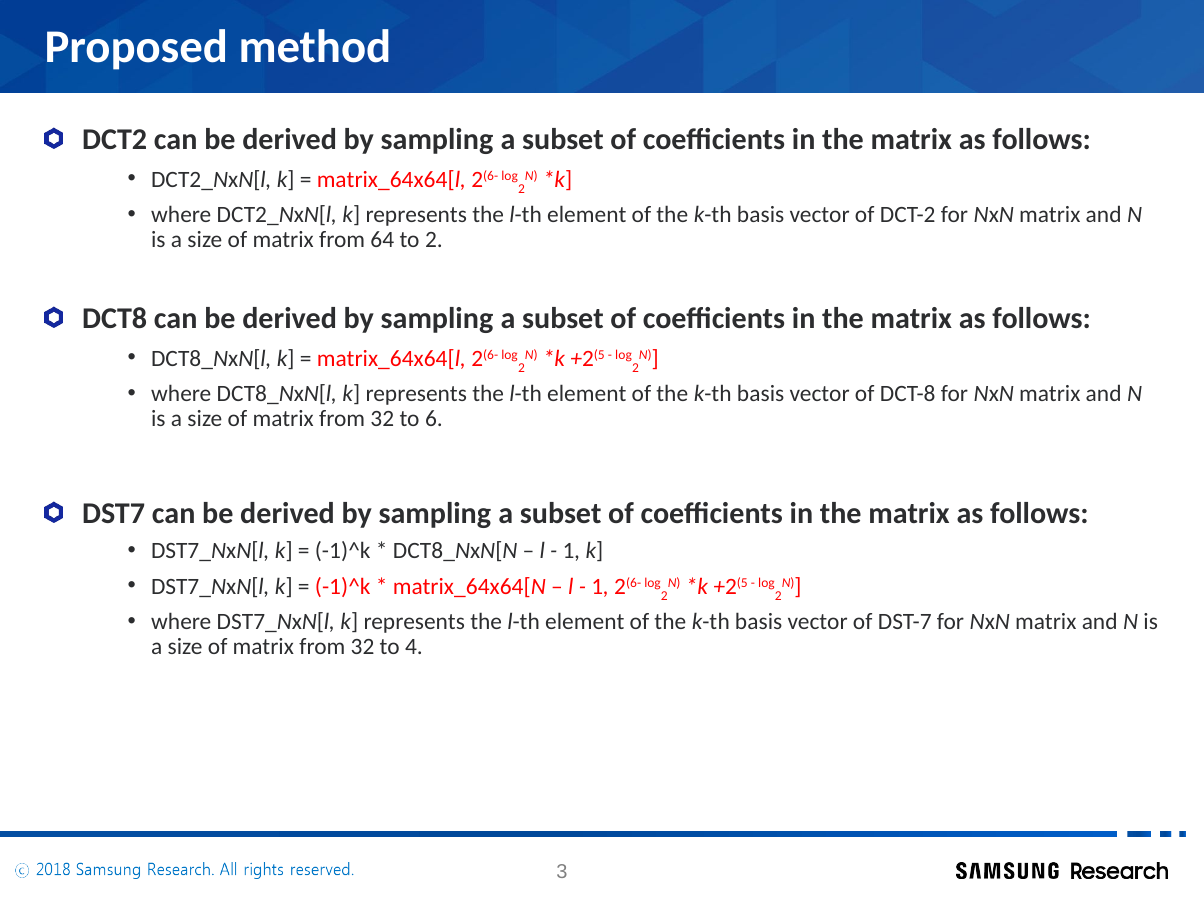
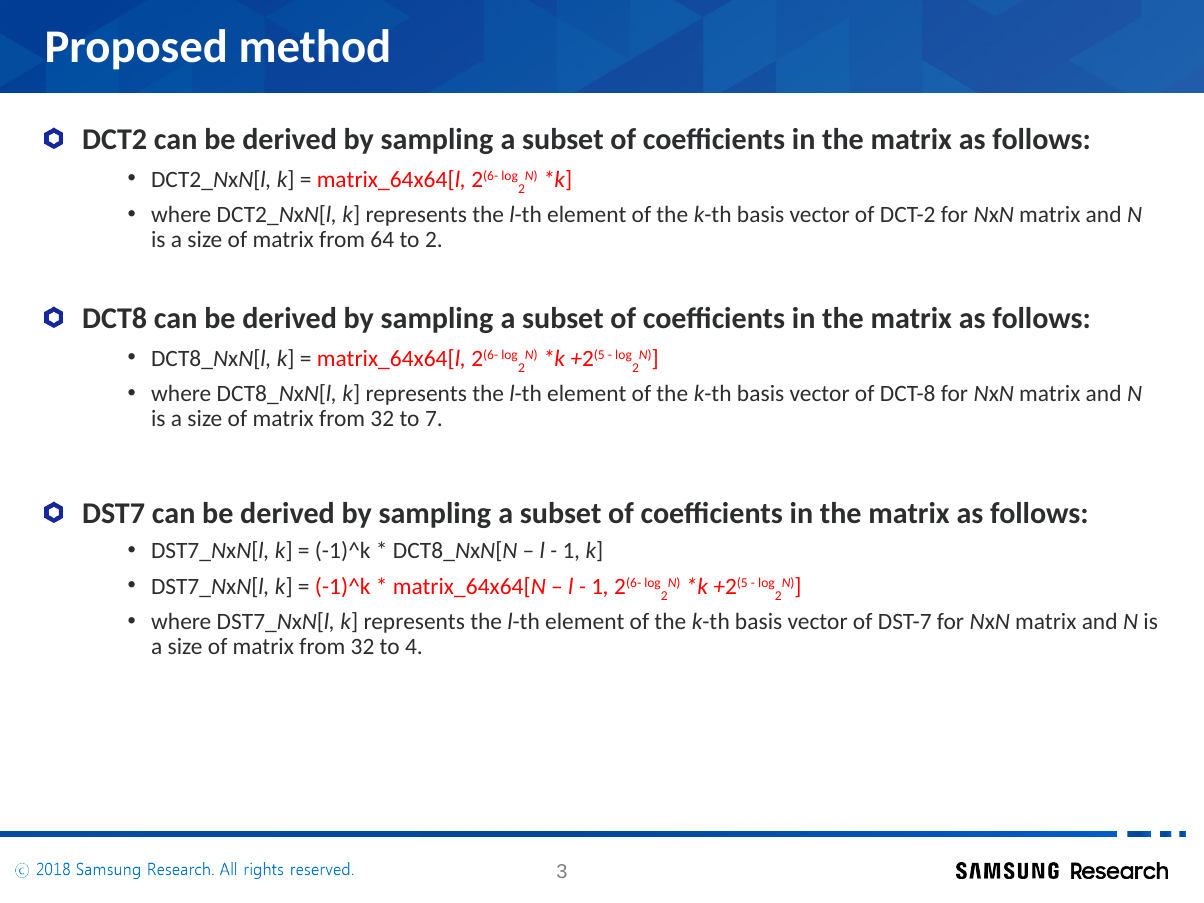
6: 6 -> 7
